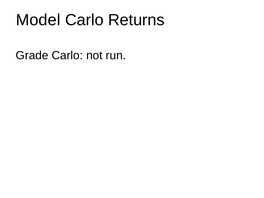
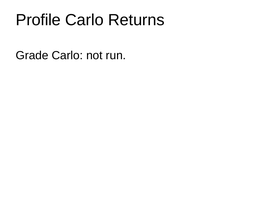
Model: Model -> Profile
